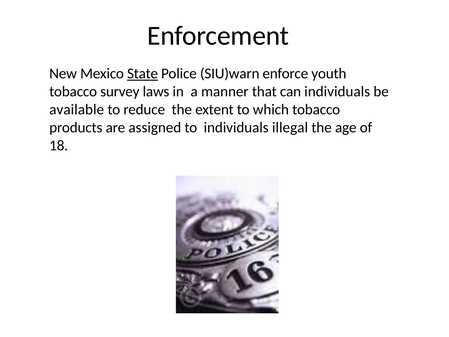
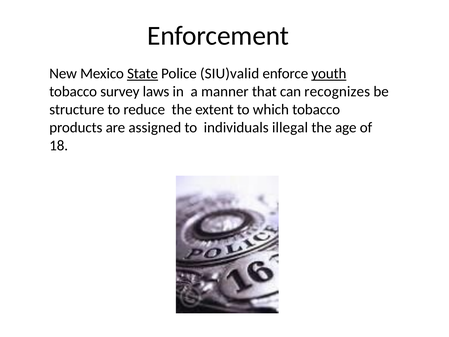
SIU)warn: SIU)warn -> SIU)valid
youth underline: none -> present
can individuals: individuals -> recognizes
available: available -> structure
